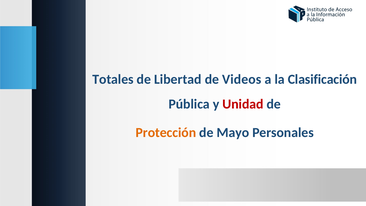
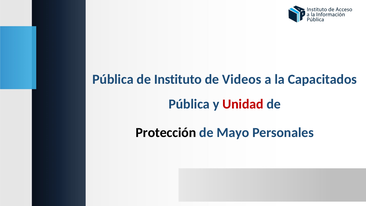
Totales at (113, 79): Totales -> Pública
Libertad: Libertad -> Instituto
Clasificación: Clasificación -> Capacitados
Protección colour: orange -> black
